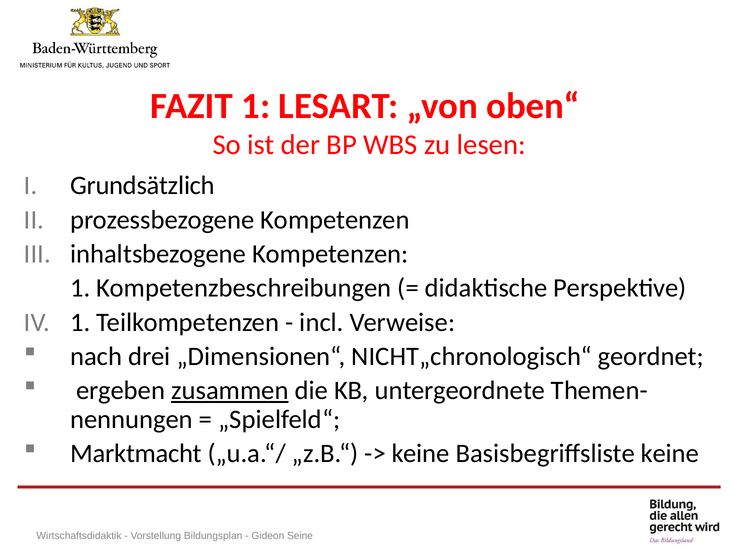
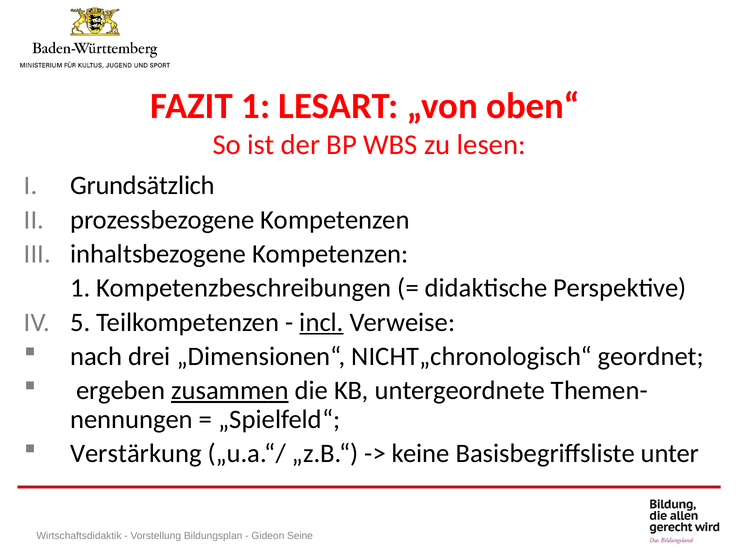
1 at (80, 323): 1 -> 5
incl underline: none -> present
Marktmacht: Marktmacht -> Verstärkung
Basisbegriffsliste keine: keine -> unter
